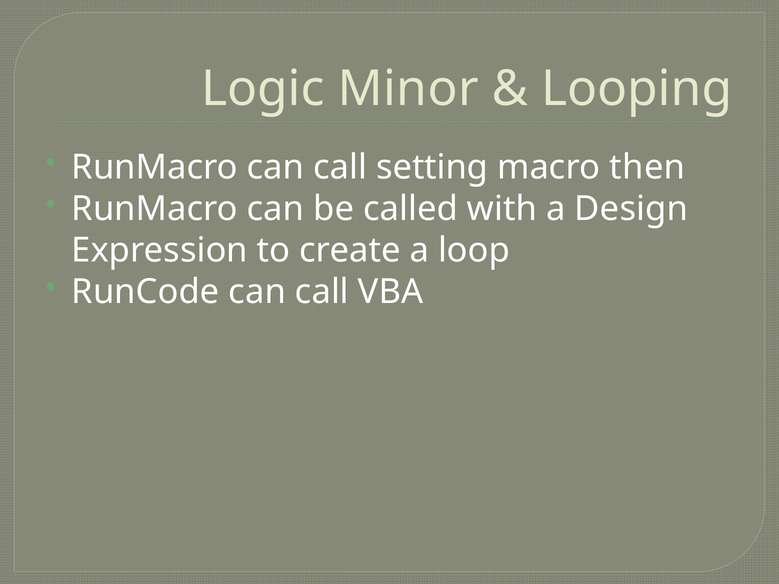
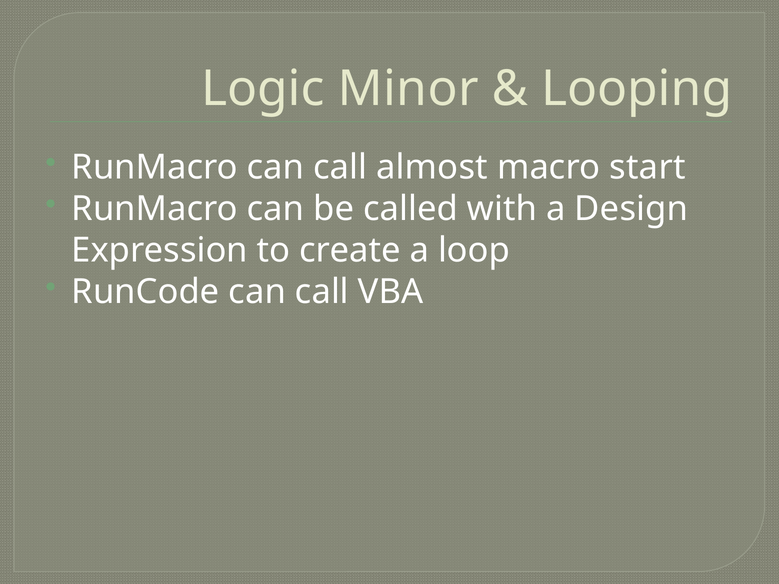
setting: setting -> almost
then: then -> start
